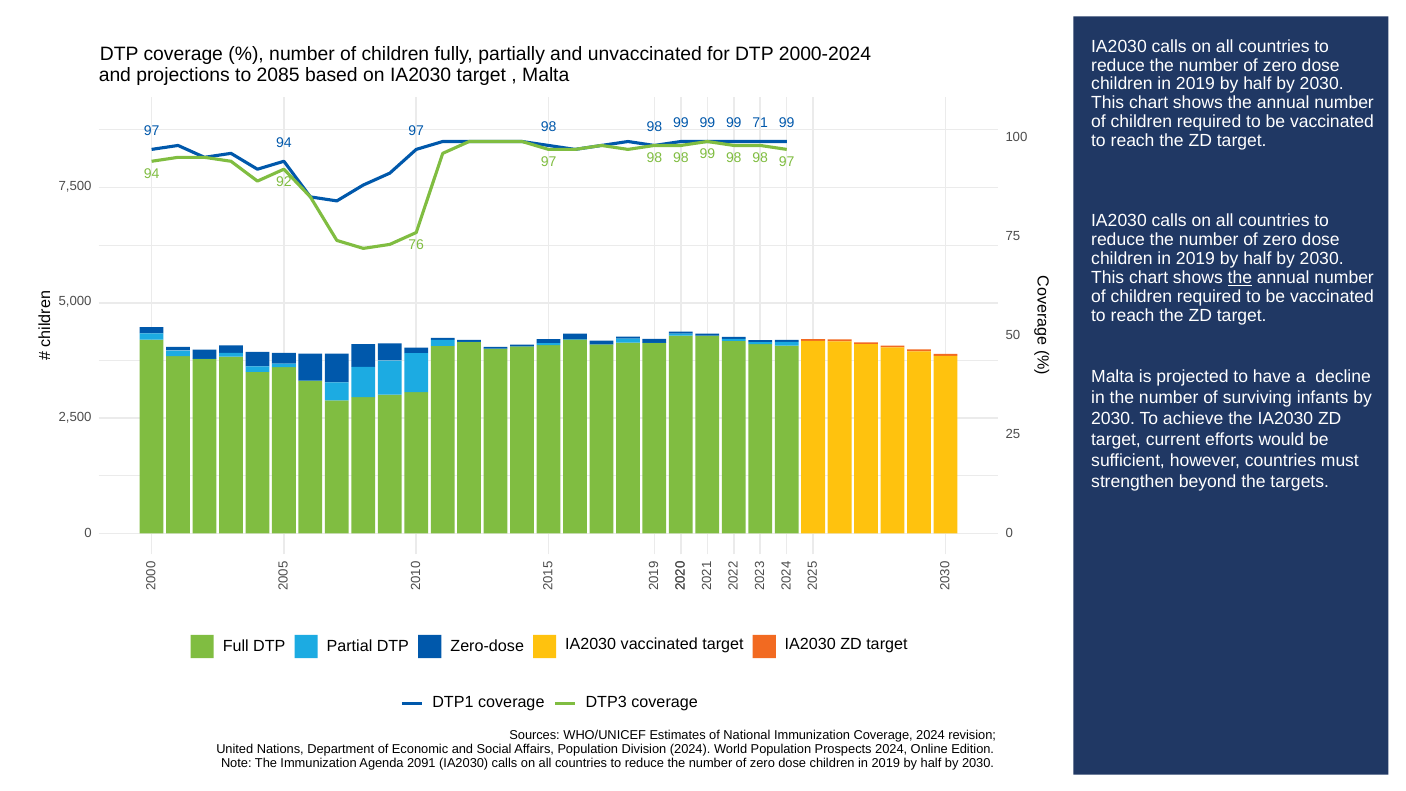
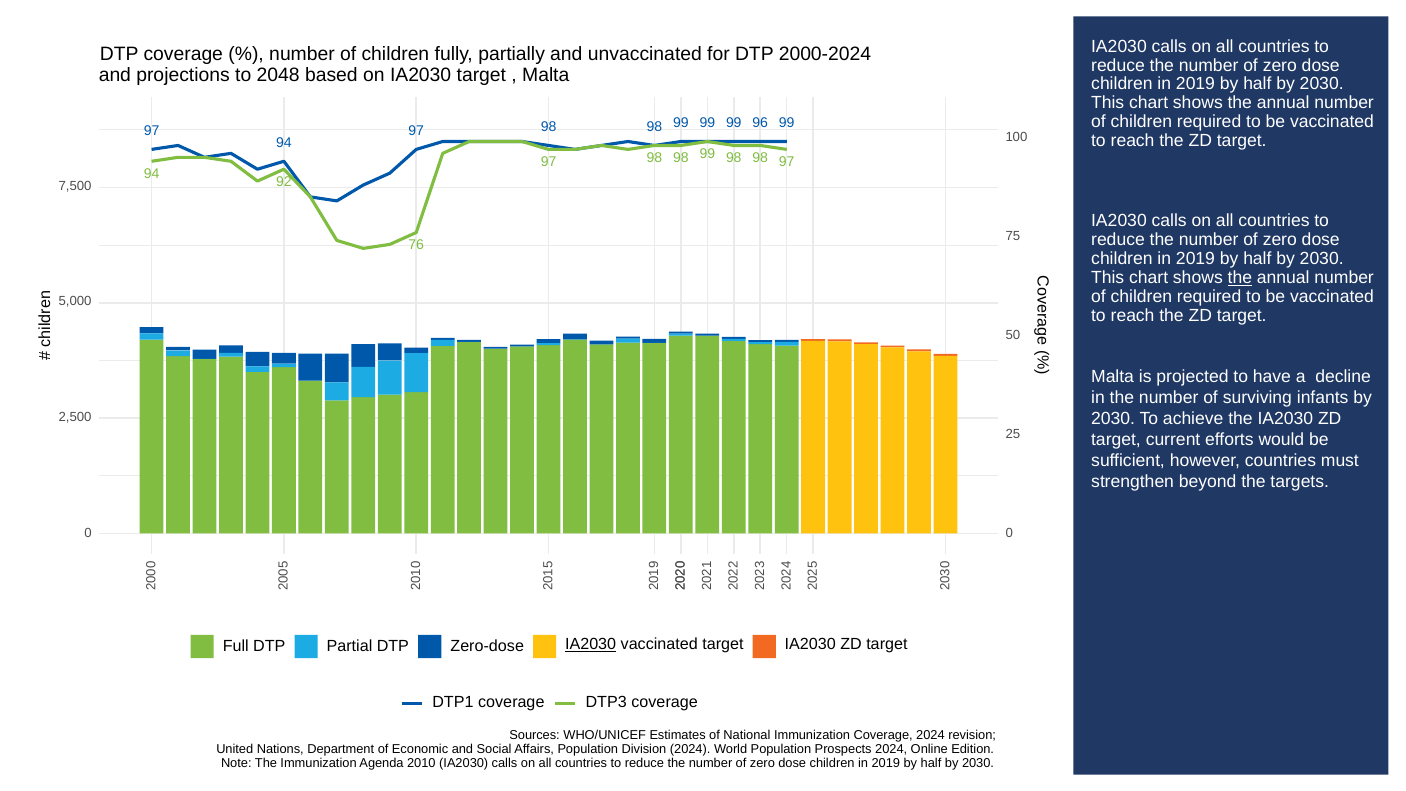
2085: 2085 -> 2048
71: 71 -> 96
IA2030 at (591, 644) underline: none -> present
2091: 2091 -> 2010
